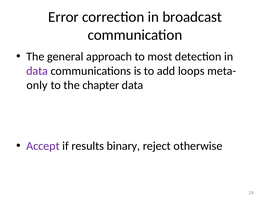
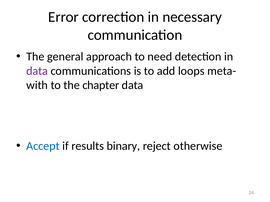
broadcast: broadcast -> necessary
most: most -> need
only: only -> with
Accept colour: purple -> blue
